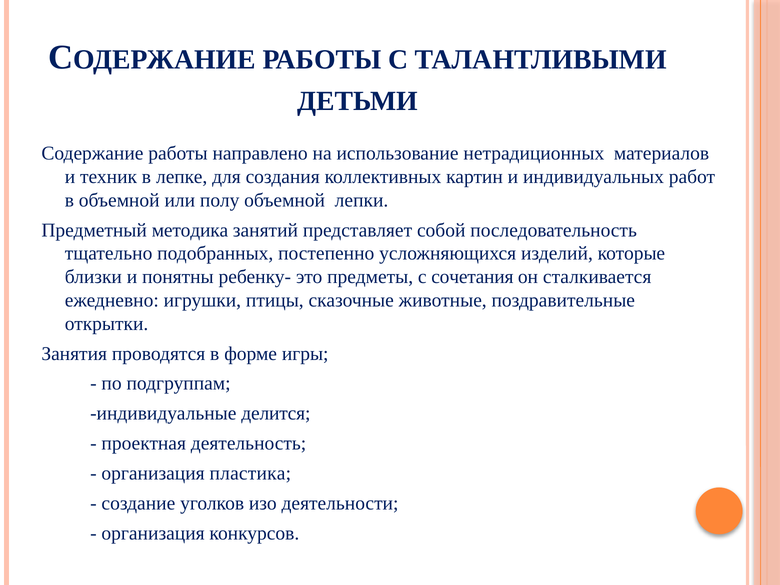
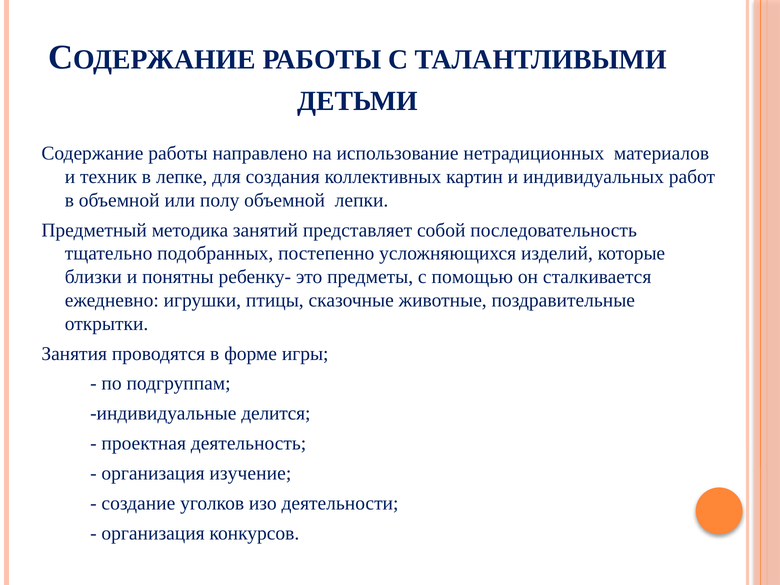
сочетания: сочетания -> помощью
пластика: пластика -> изучение
